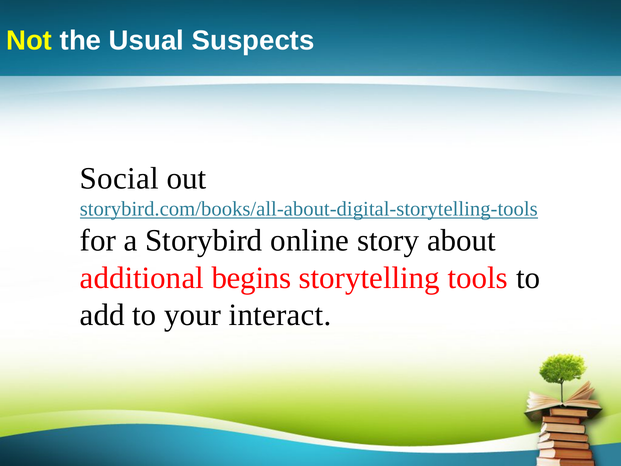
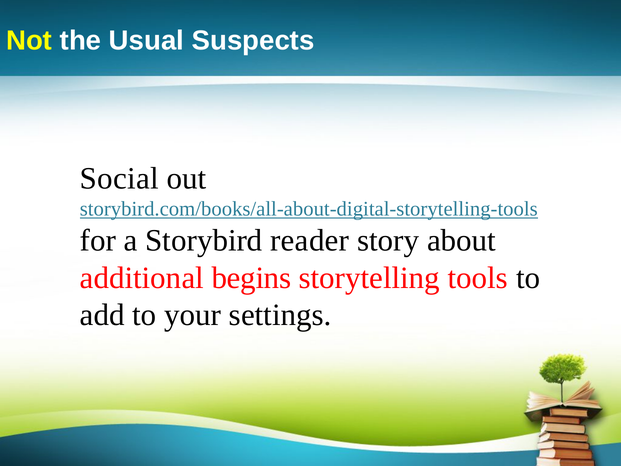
online: online -> reader
interact: interact -> settings
